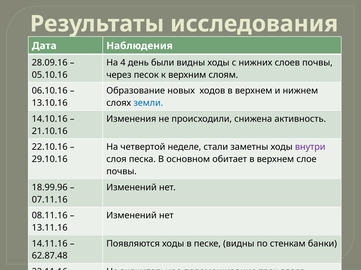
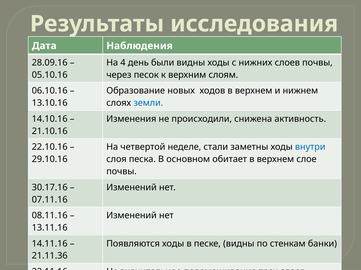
внутри colour: purple -> blue
18.99.96: 18.99.96 -> 30.17.16
62.87.48: 62.87.48 -> 21.11.36
